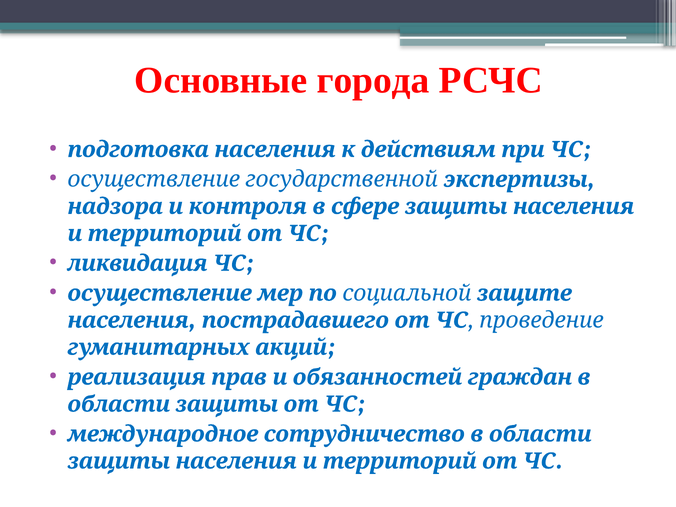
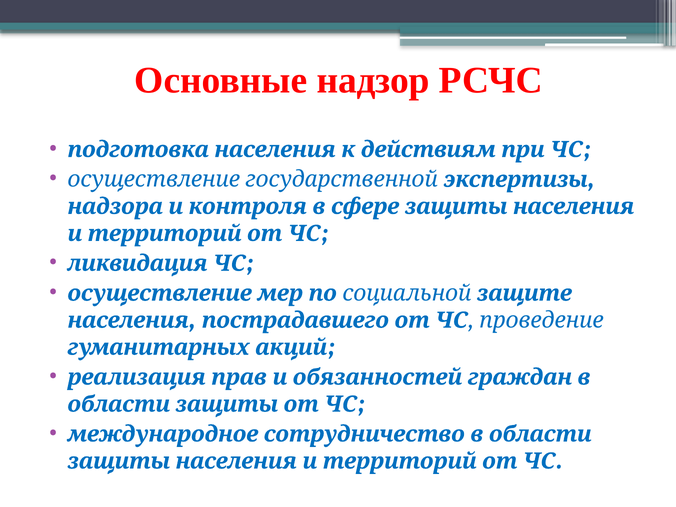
города: города -> надзор
